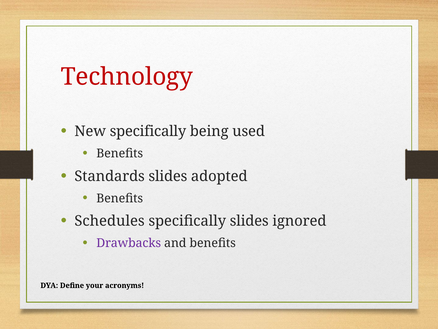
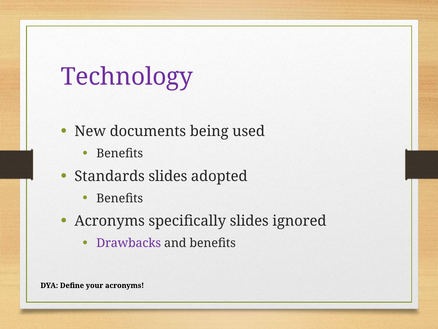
Technology colour: red -> purple
New specifically: specifically -> documents
Schedules at (110, 221): Schedules -> Acronyms
